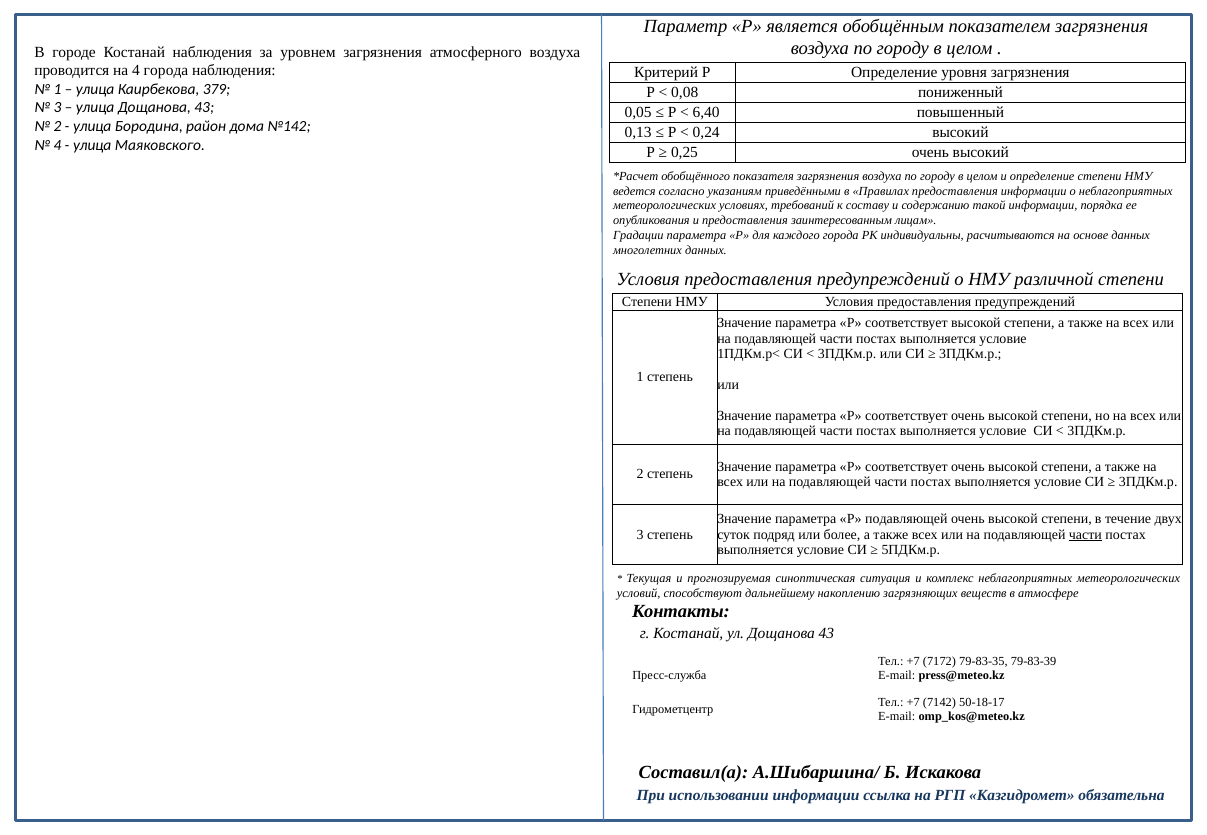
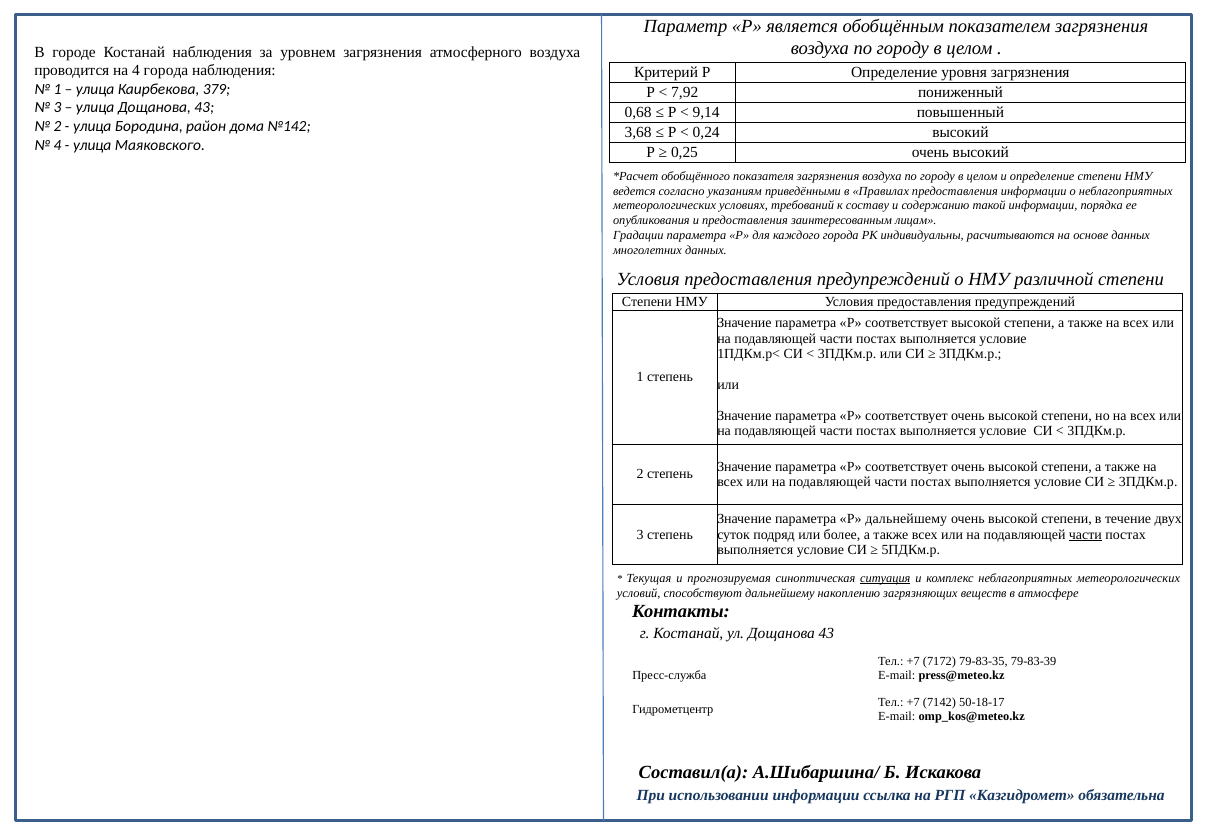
0,08: 0,08 -> 7,92
0,05: 0,05 -> 0,68
6,40: 6,40 -> 9,14
0,13: 0,13 -> 3,68
Р подавляющей: подавляющей -> дальнейшему
ситуация underline: none -> present
